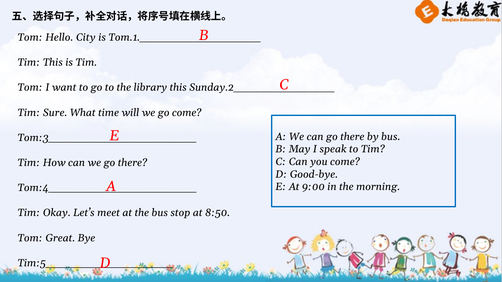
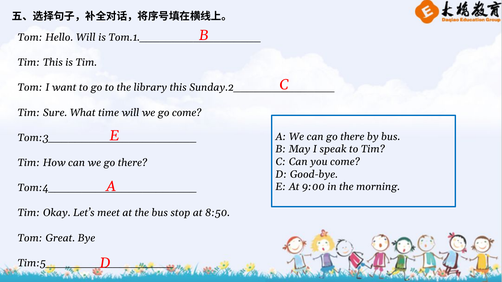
Hello City: City -> Will
